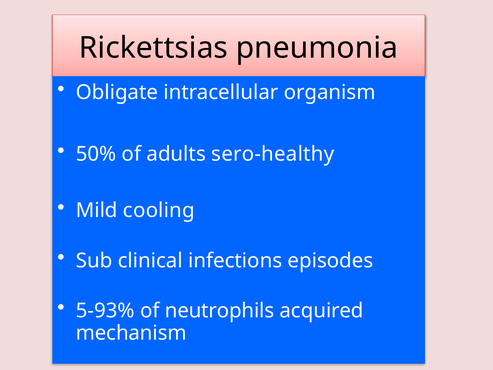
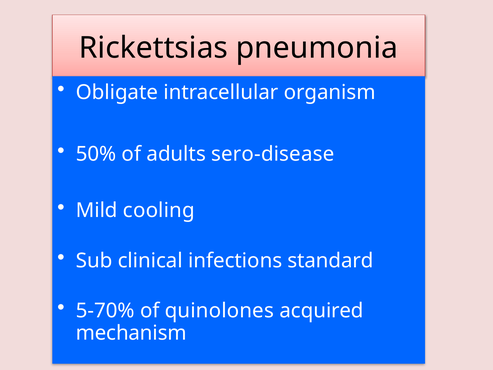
sero-healthy: sero-healthy -> sero-disease
episodes: episodes -> standard
5-93%: 5-93% -> 5-70%
neutrophils: neutrophils -> quinolones
